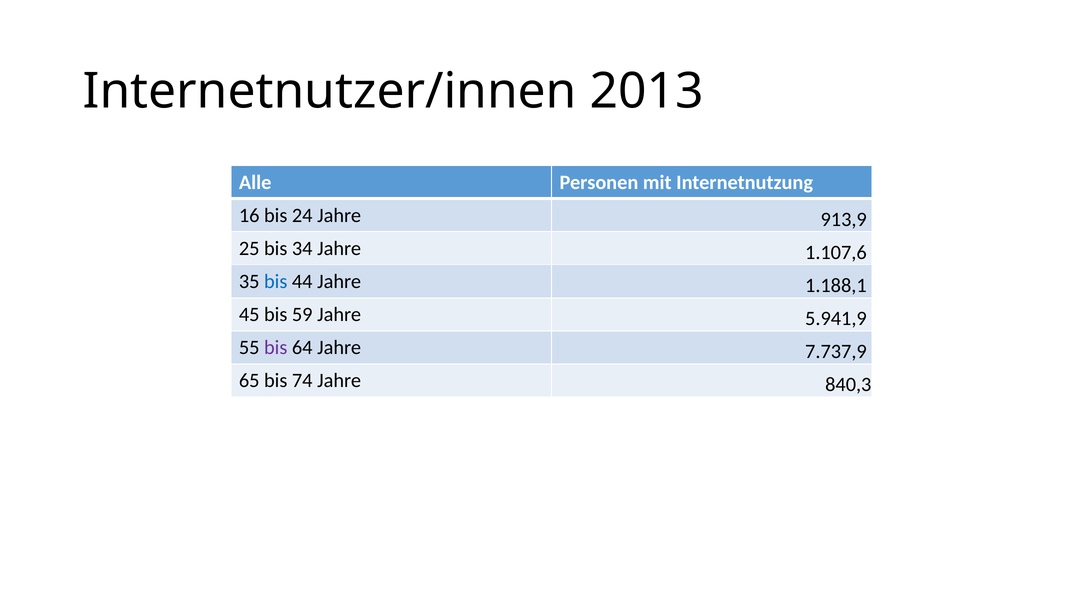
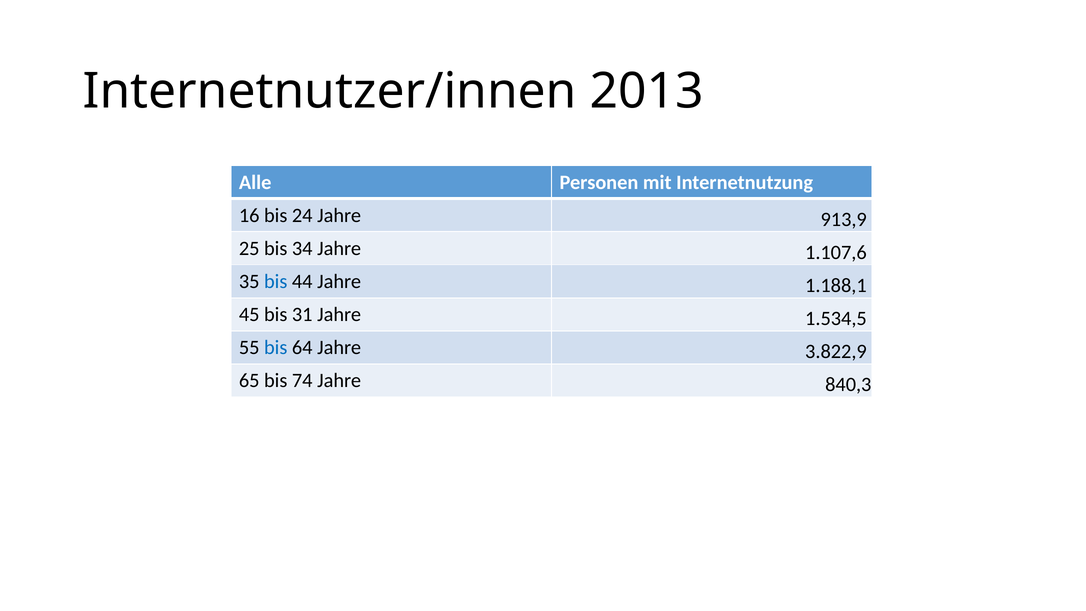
59: 59 -> 31
5.941,9: 5.941,9 -> 1.534,5
bis at (276, 348) colour: purple -> blue
7.737,9: 7.737,9 -> 3.822,9
